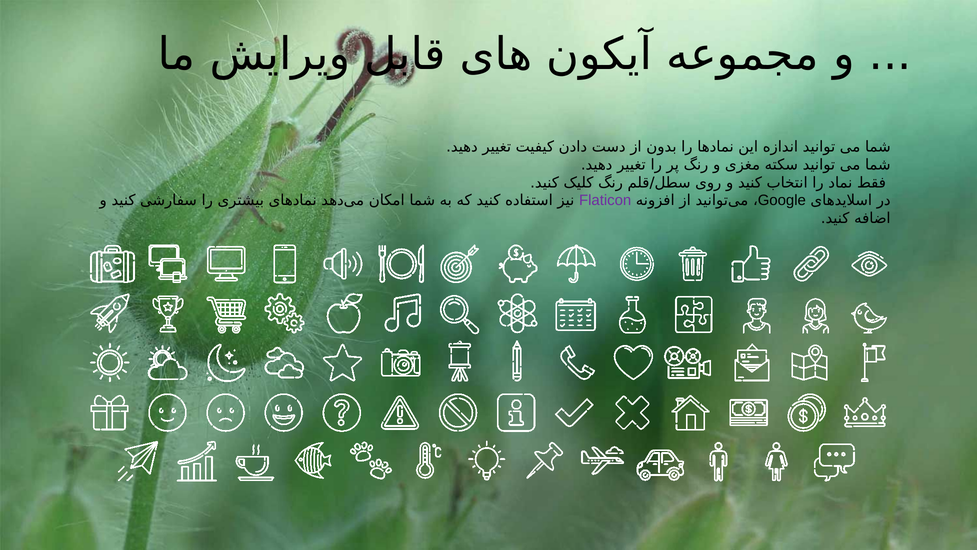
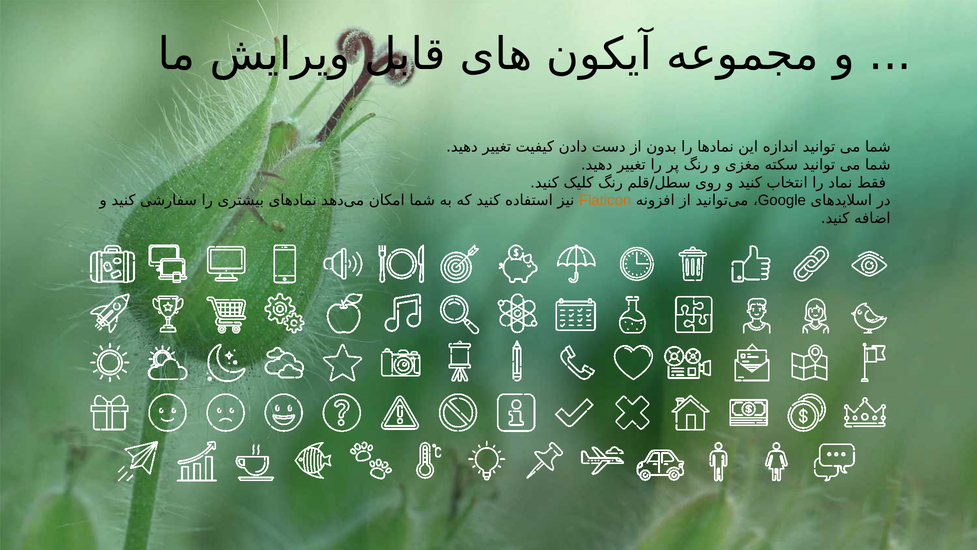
Flaticon colour: purple -> orange
